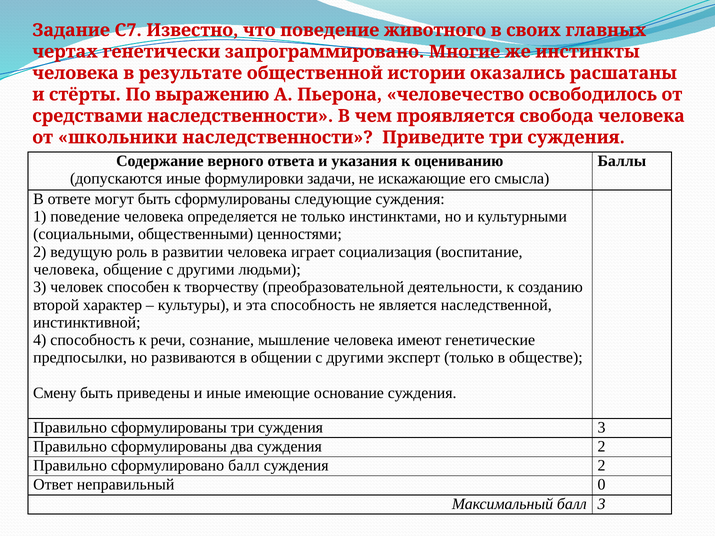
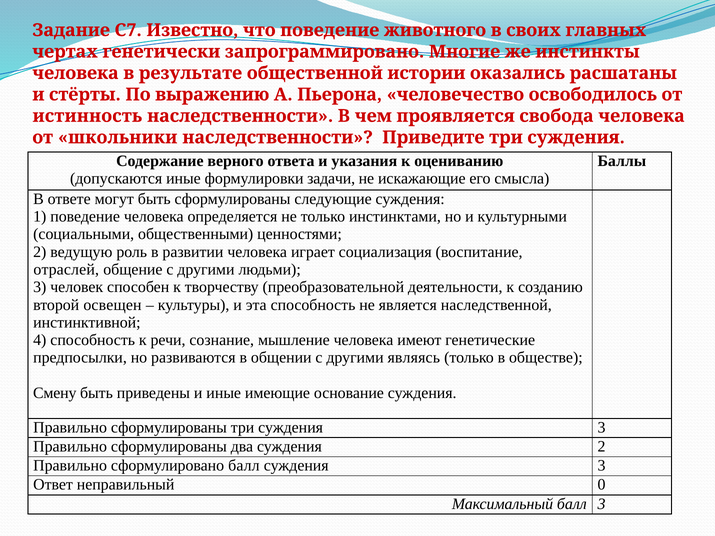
средствами: средствами -> истинность
человека at (66, 270): человека -> отраслей
характер: характер -> освещен
эксперт: эксперт -> являясь
2 at (602, 466): 2 -> 3
